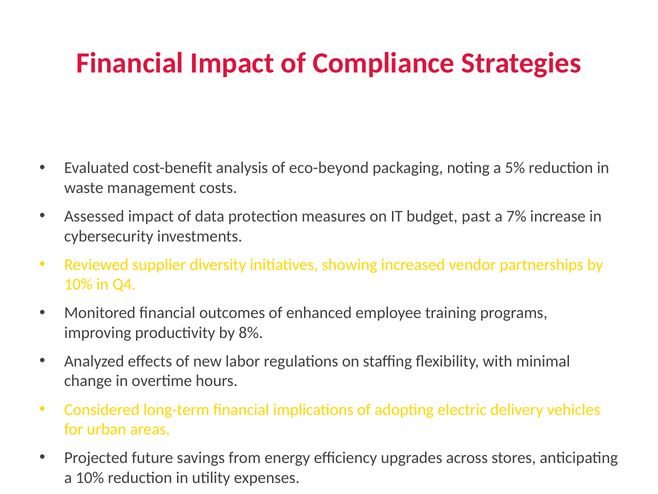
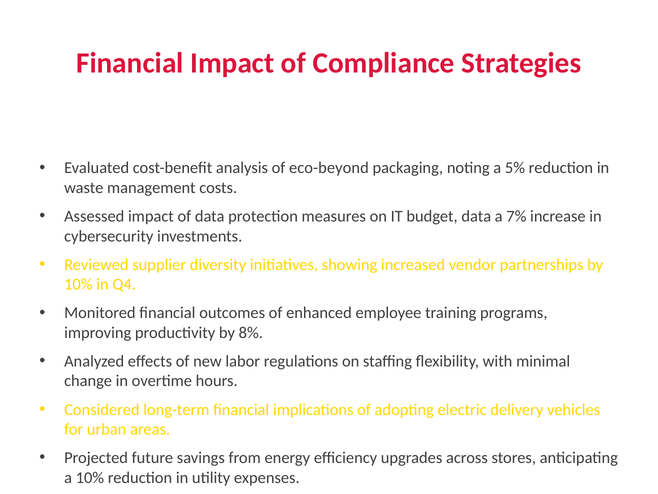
budget past: past -> data
